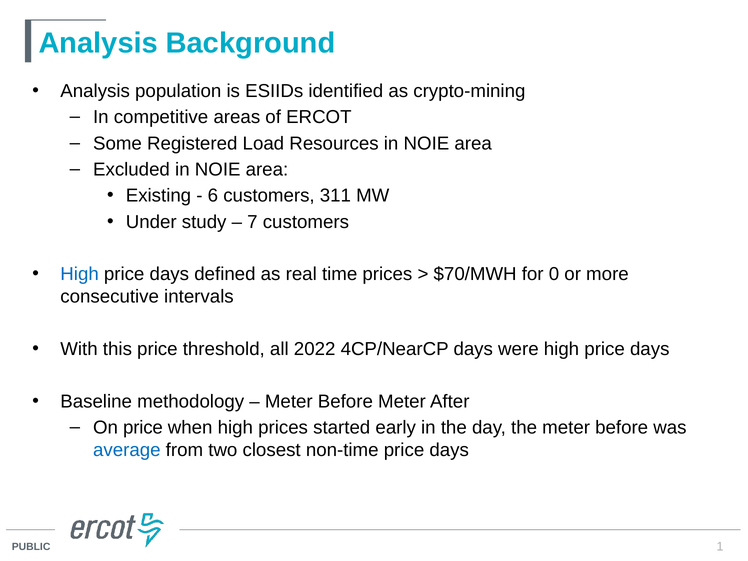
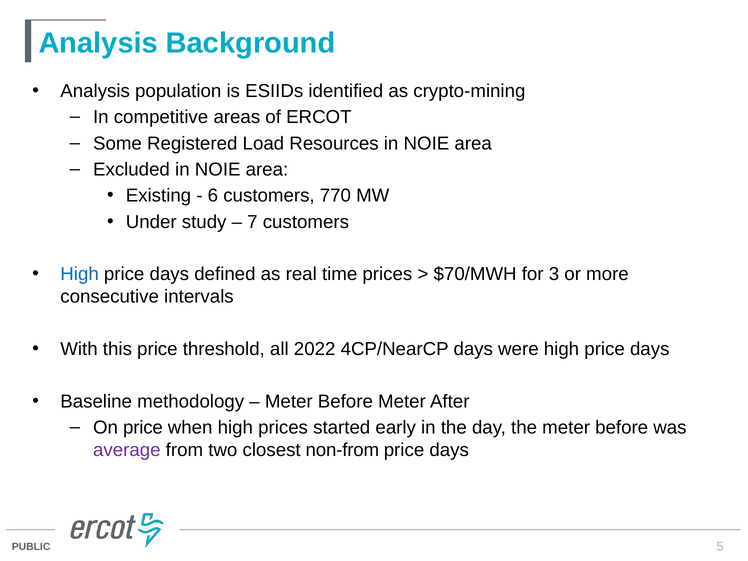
311: 311 -> 770
0: 0 -> 3
average colour: blue -> purple
non-time: non-time -> non-from
1: 1 -> 5
